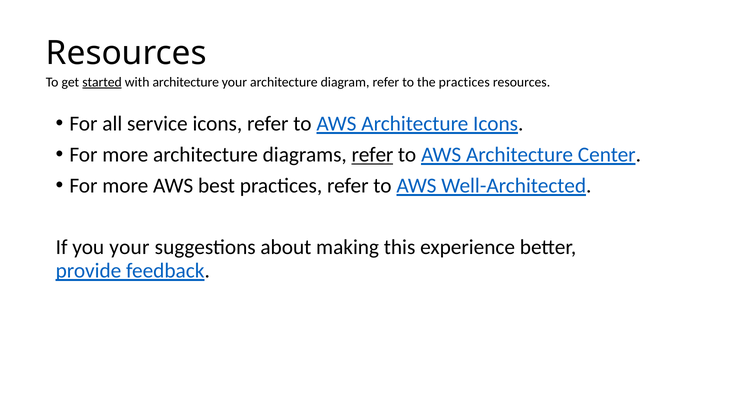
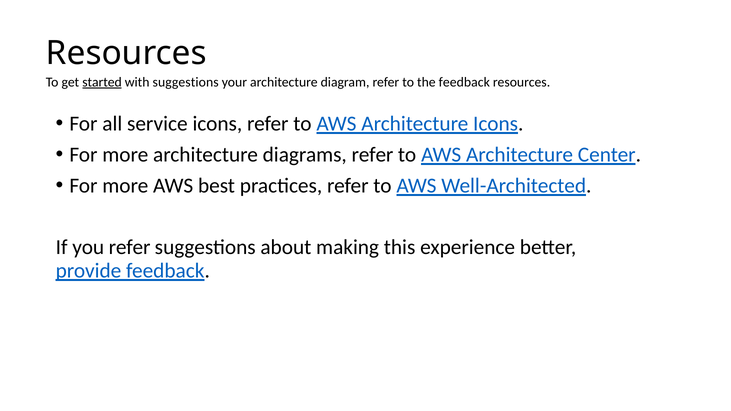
with architecture: architecture -> suggestions
the practices: practices -> feedback
refer at (373, 155) underline: present -> none
you your: your -> refer
